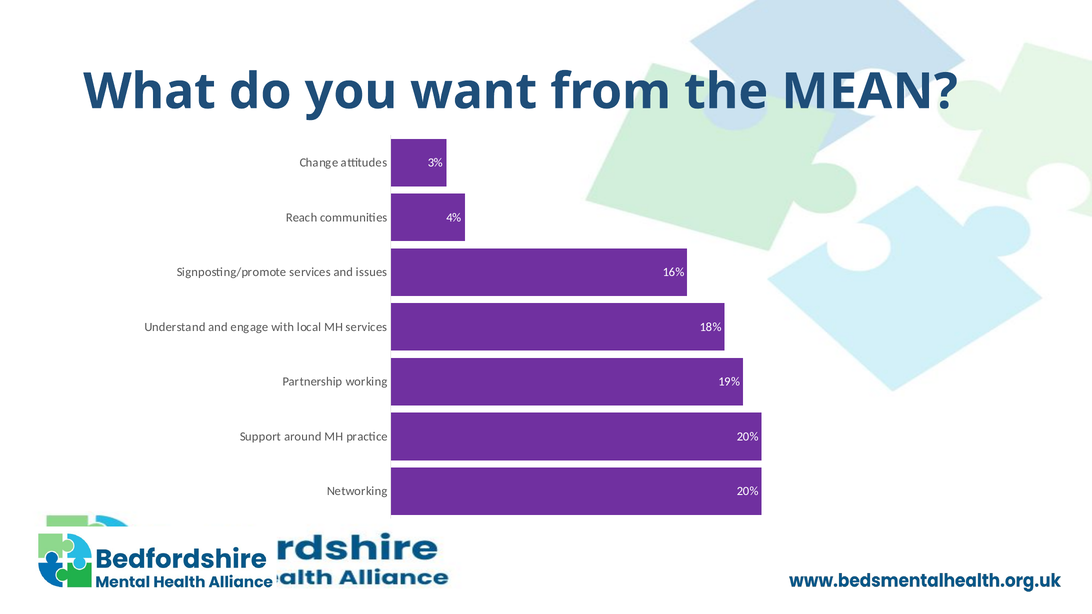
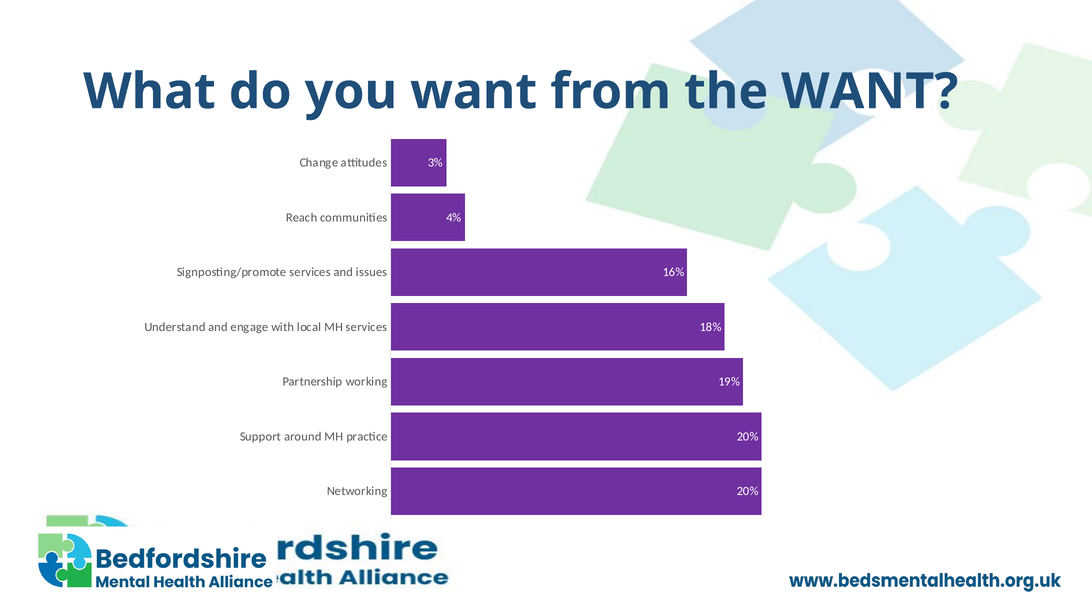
the MEAN: MEAN -> WANT
